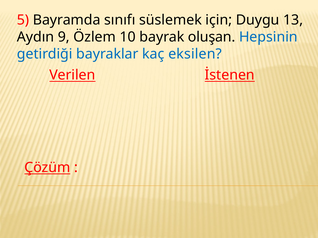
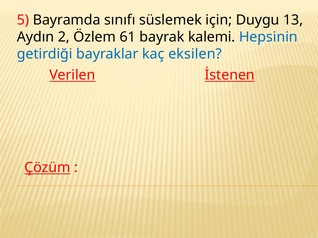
9: 9 -> 2
10: 10 -> 61
oluşan: oluşan -> kalemi
